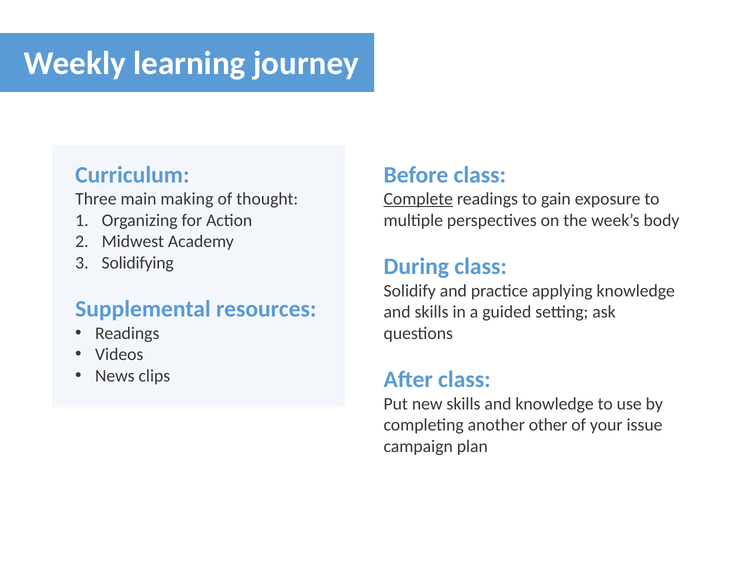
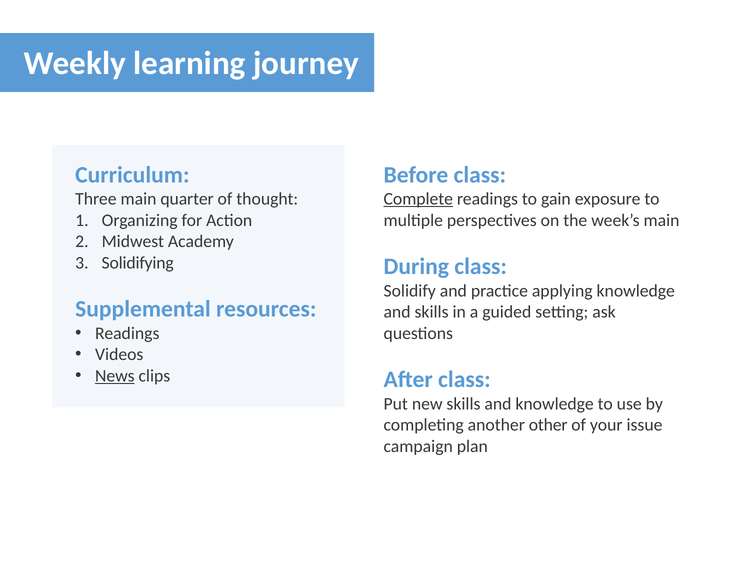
making: making -> quarter
week’s body: body -> main
News underline: none -> present
